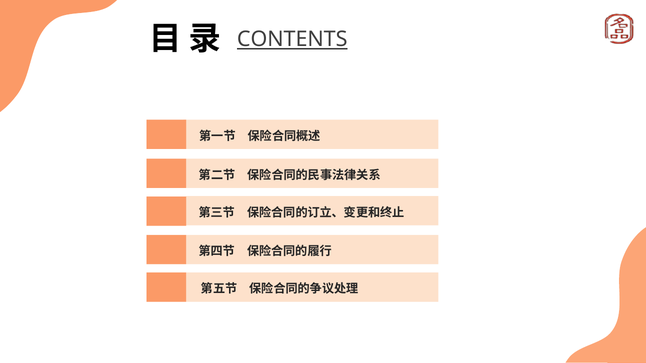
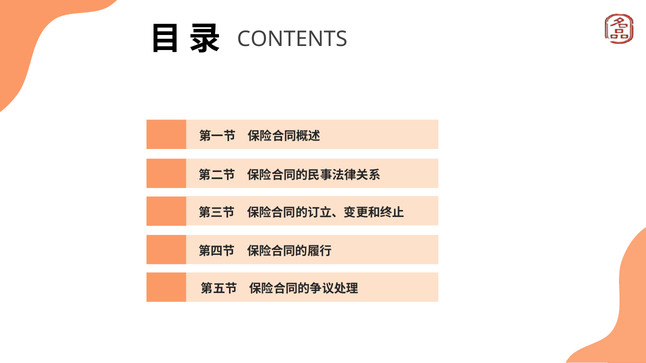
CONTENTS underline: present -> none
